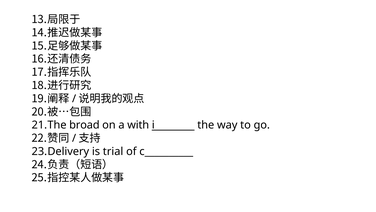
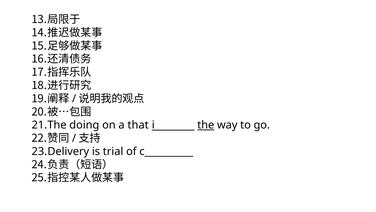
broad: broad -> doing
with: with -> that
the underline: none -> present
